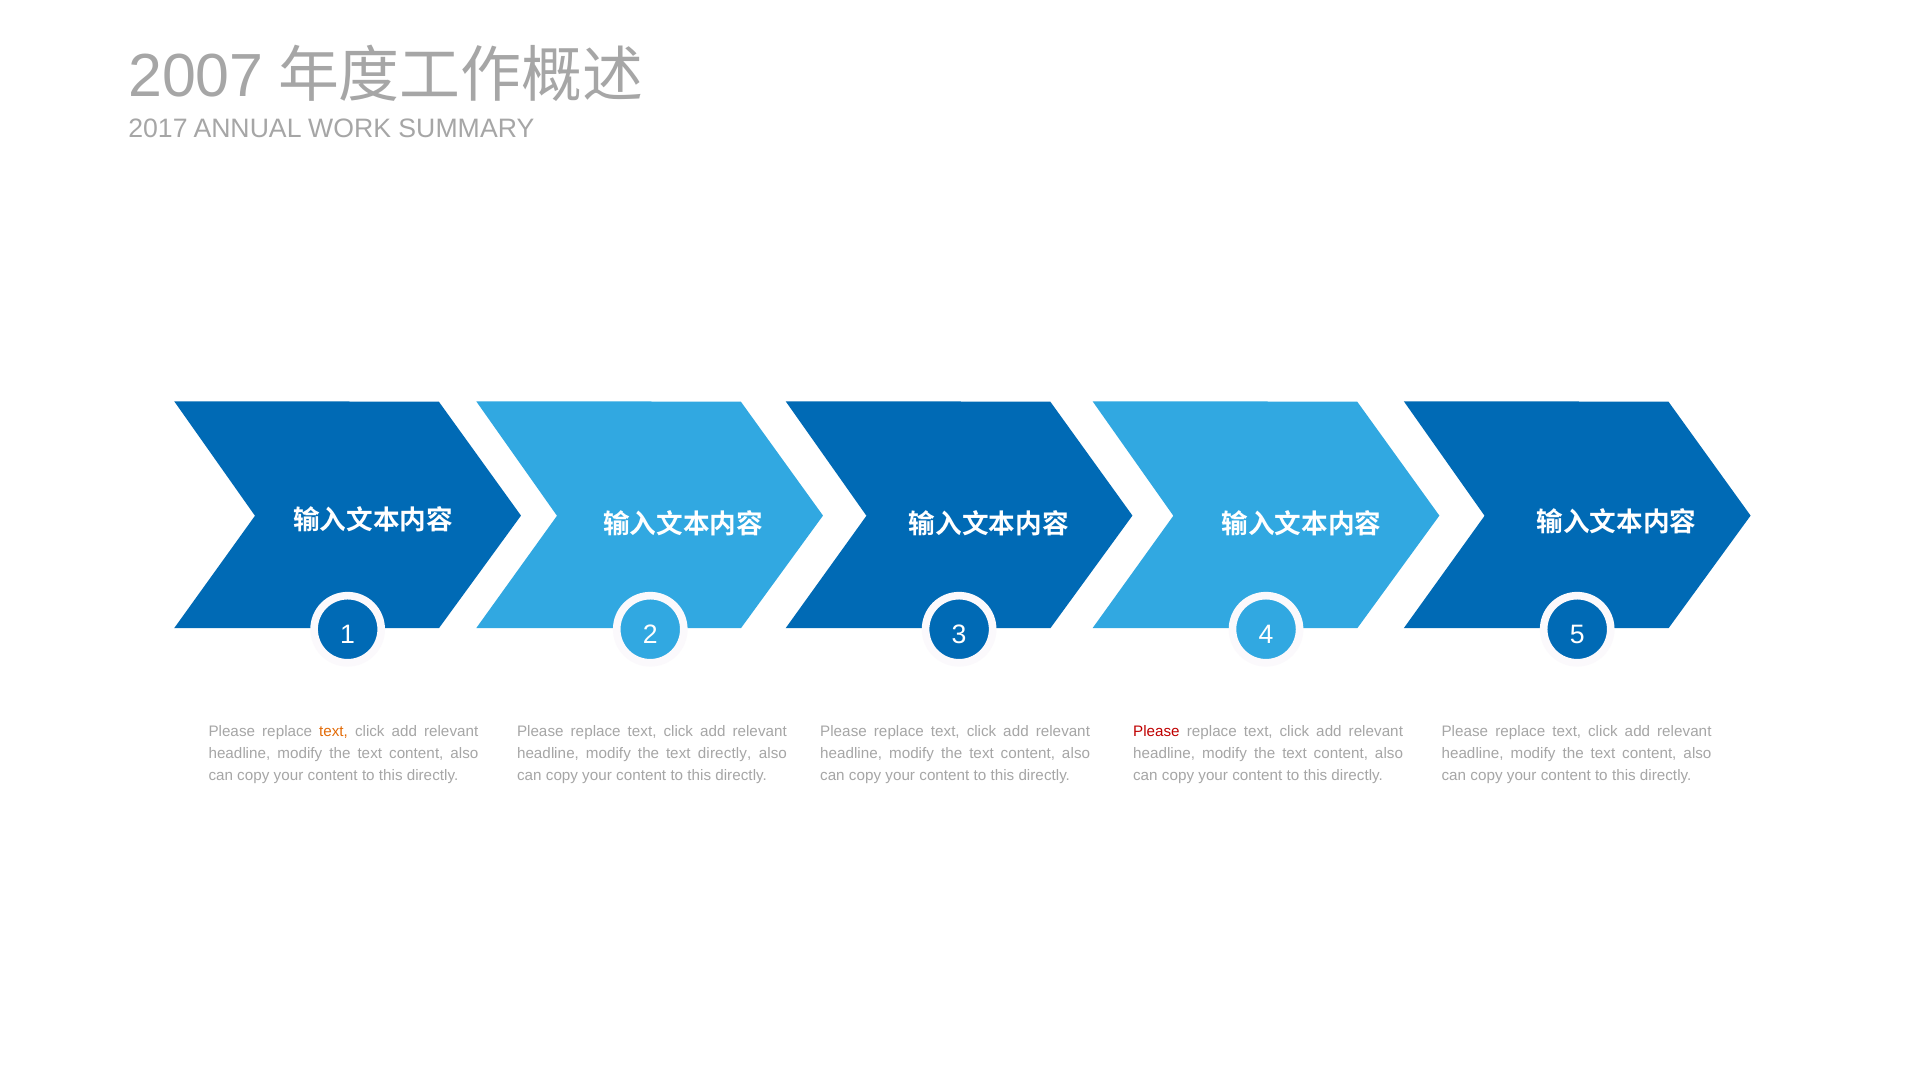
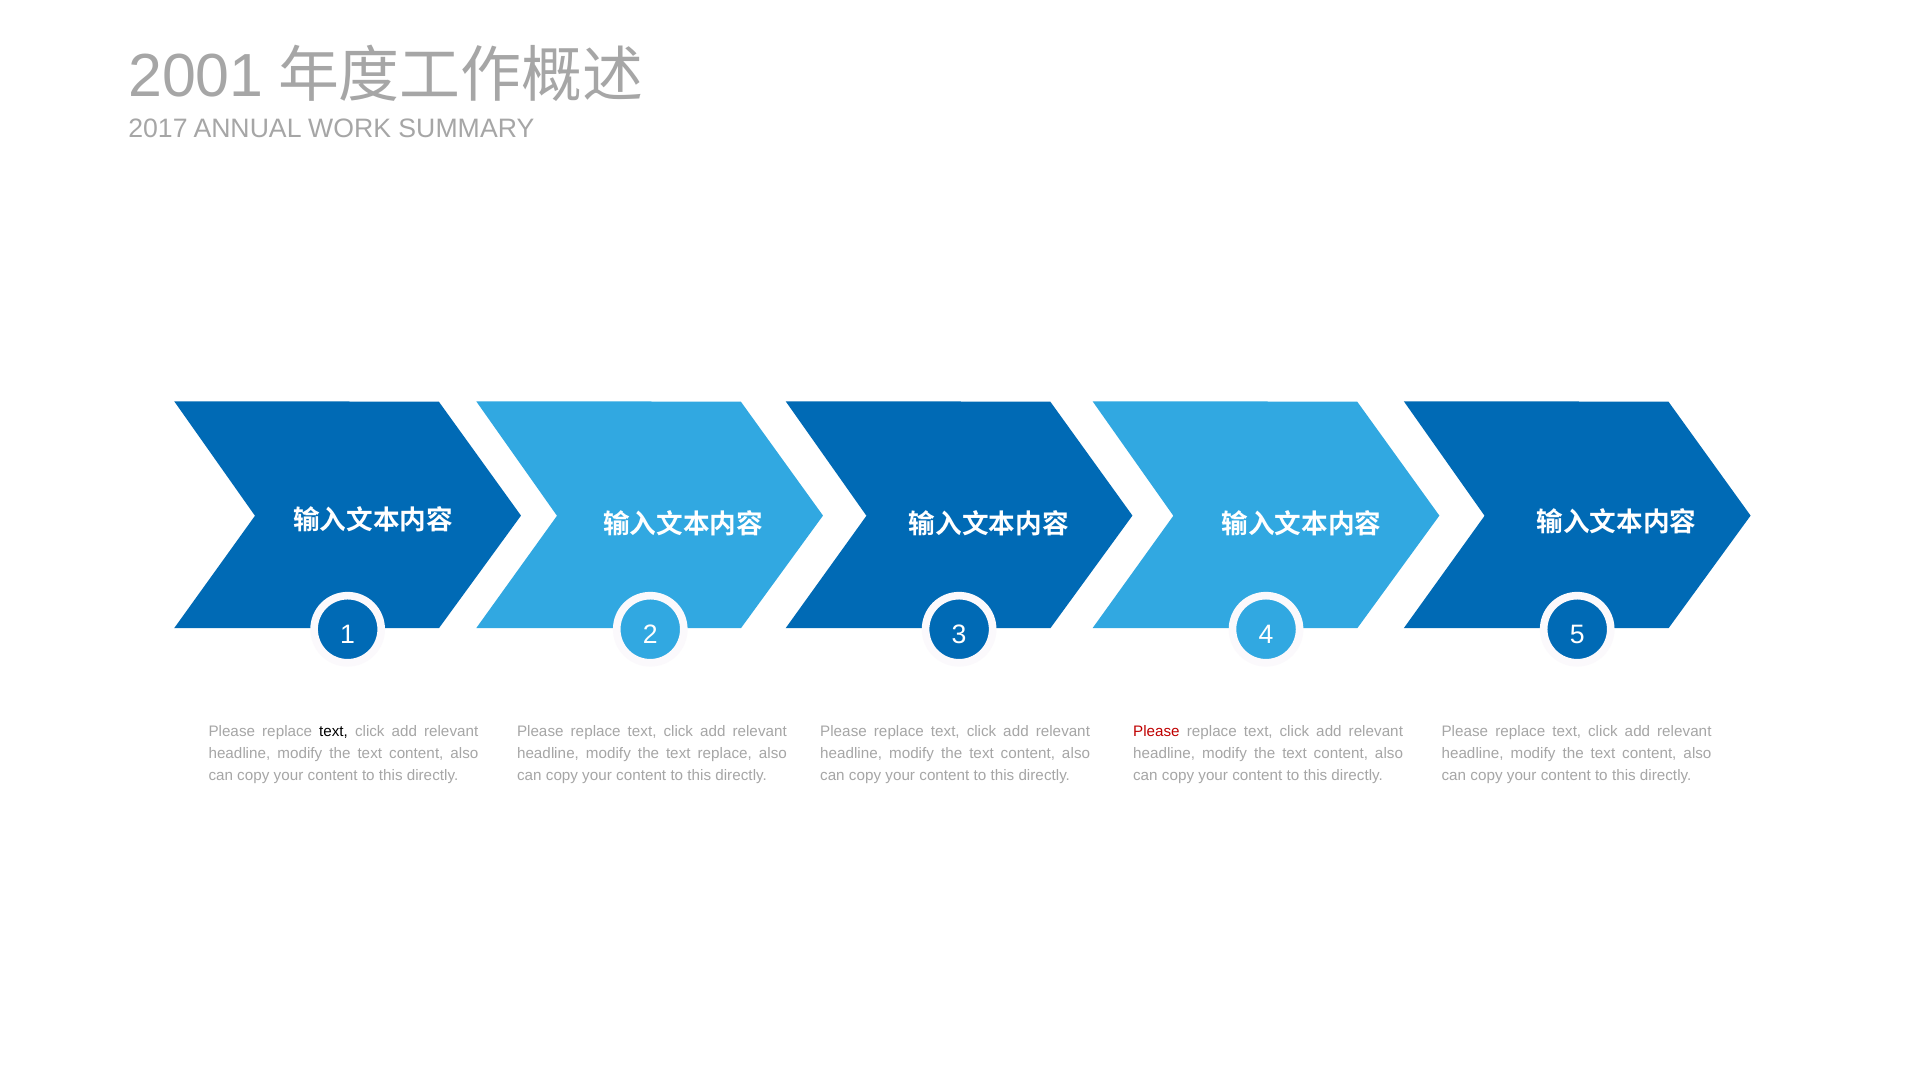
2007: 2007 -> 2001
text at (334, 731) colour: orange -> black
text directly: directly -> replace
